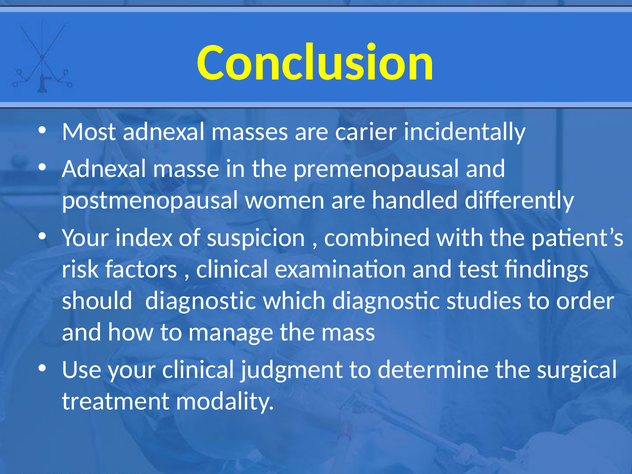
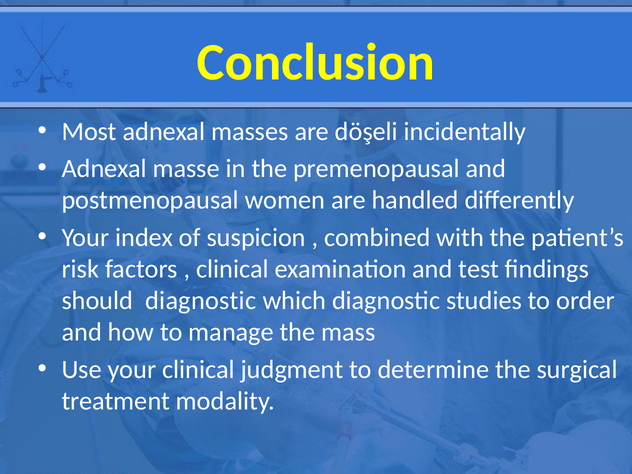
carier: carier -> döşeli
